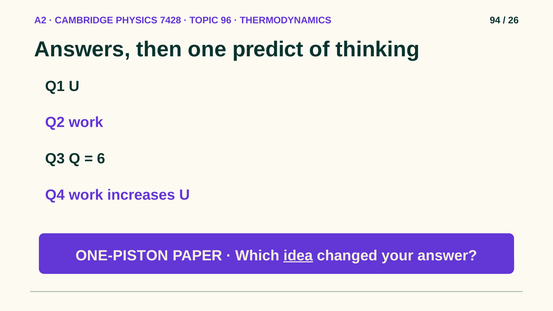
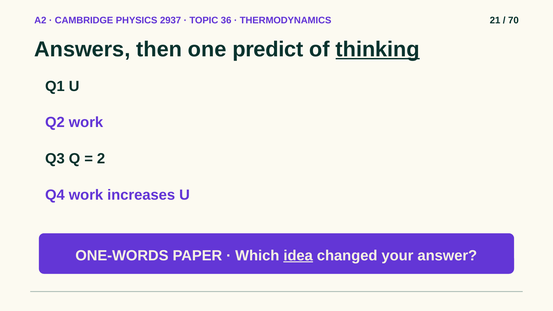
7428: 7428 -> 2937
96: 96 -> 36
94: 94 -> 21
26: 26 -> 70
thinking underline: none -> present
6: 6 -> 2
ONE-PISTON: ONE-PISTON -> ONE-WORDS
